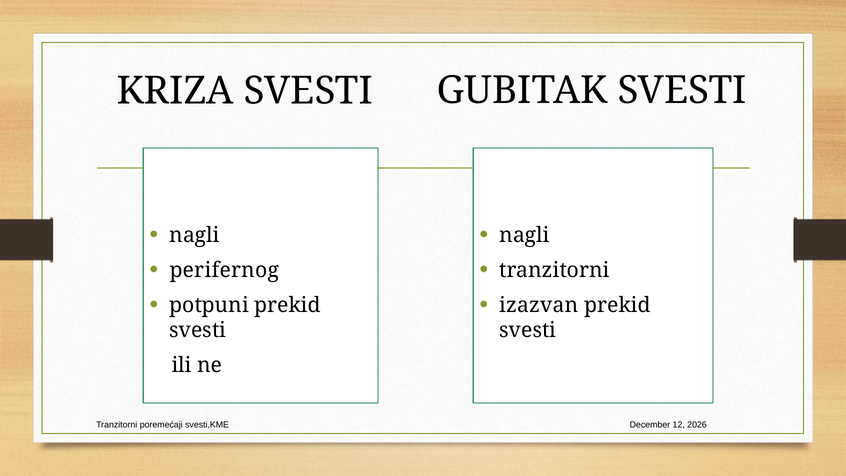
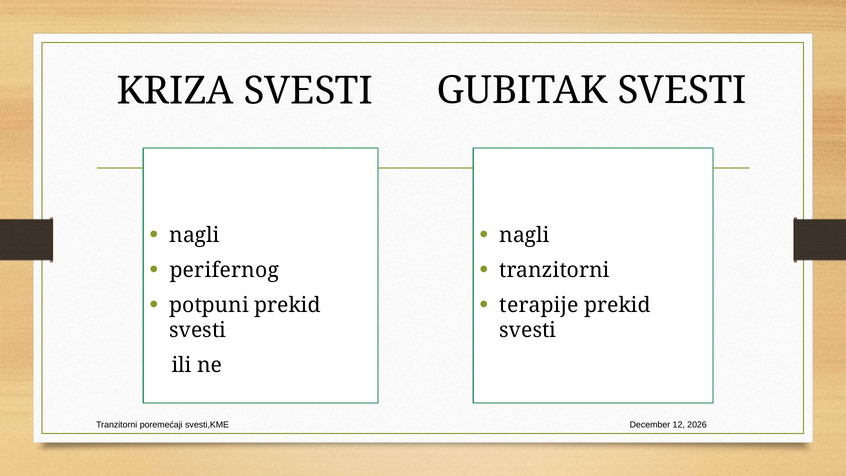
izazvan: izazvan -> terapije
